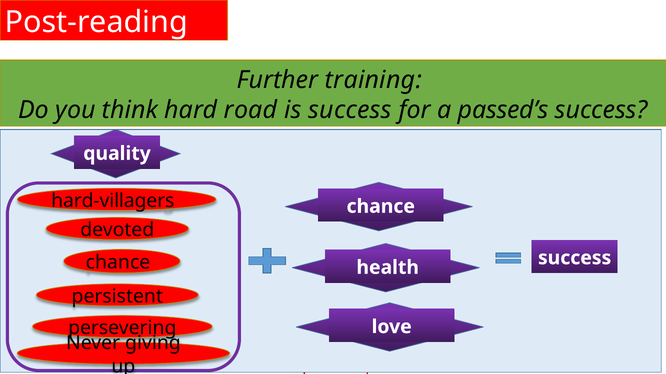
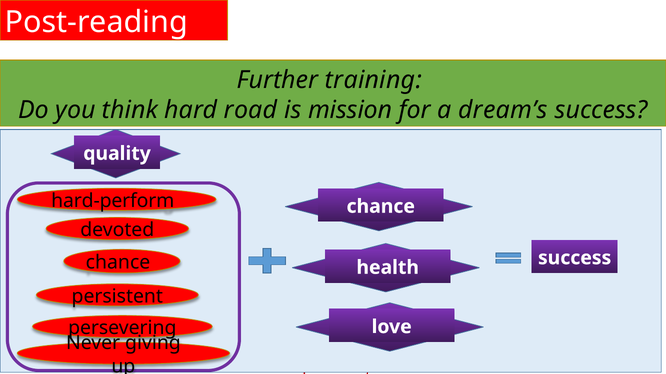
is success: success -> mission
passed’s: passed’s -> dream’s
hard-villagers: hard-villagers -> hard-perform
